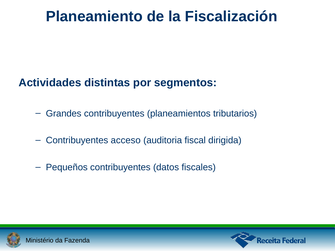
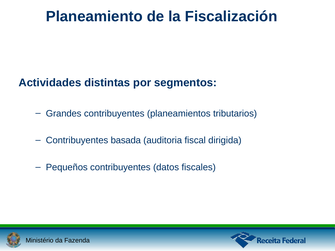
acceso: acceso -> basada
